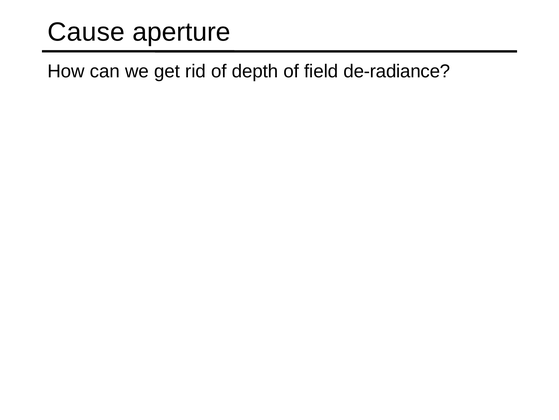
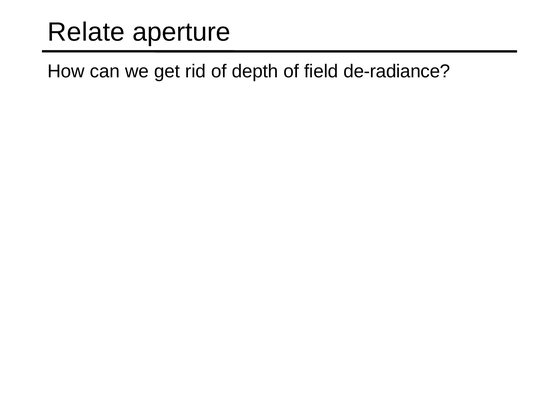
Cause: Cause -> Relate
